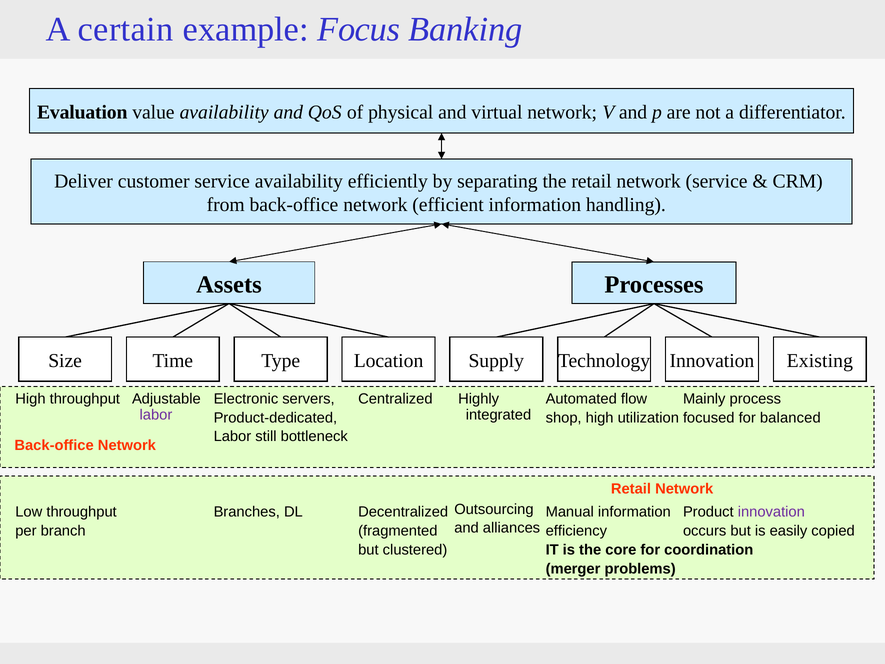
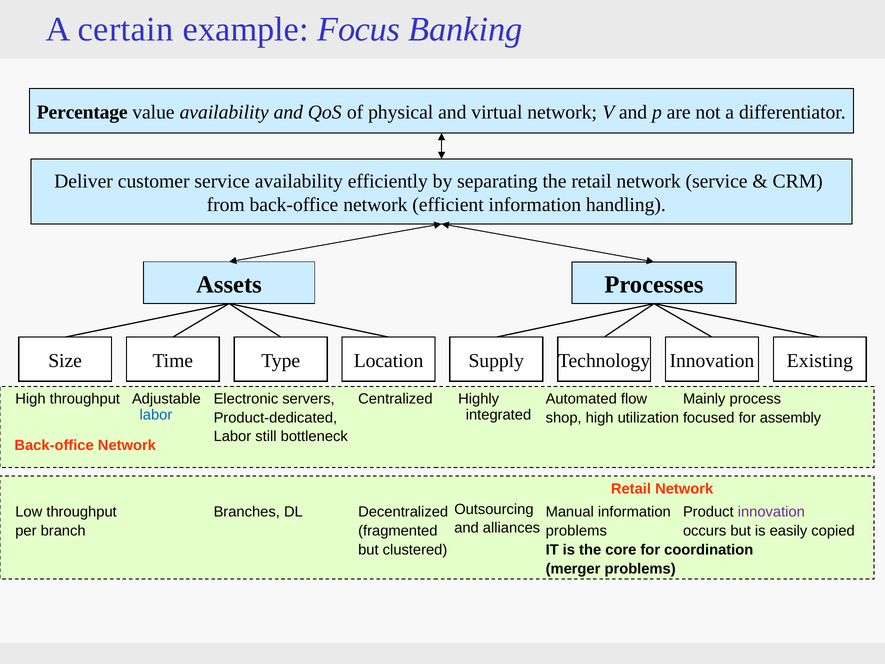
Evaluation: Evaluation -> Percentage
labor at (156, 415) colour: purple -> blue
balanced: balanced -> assembly
efficiency at (576, 531): efficiency -> problems
